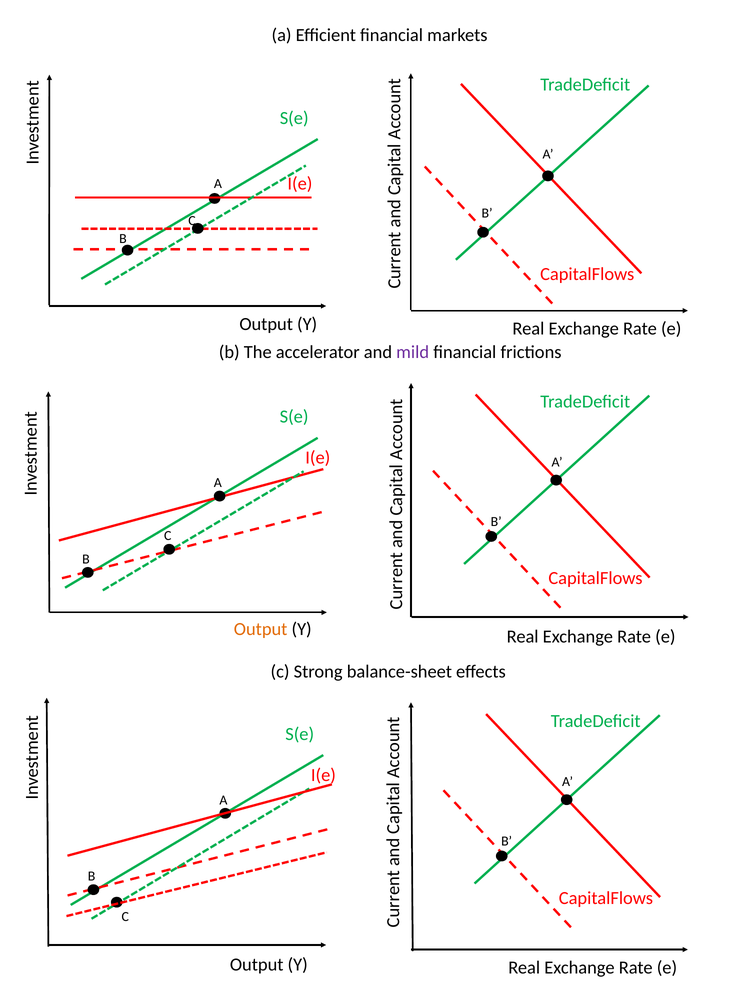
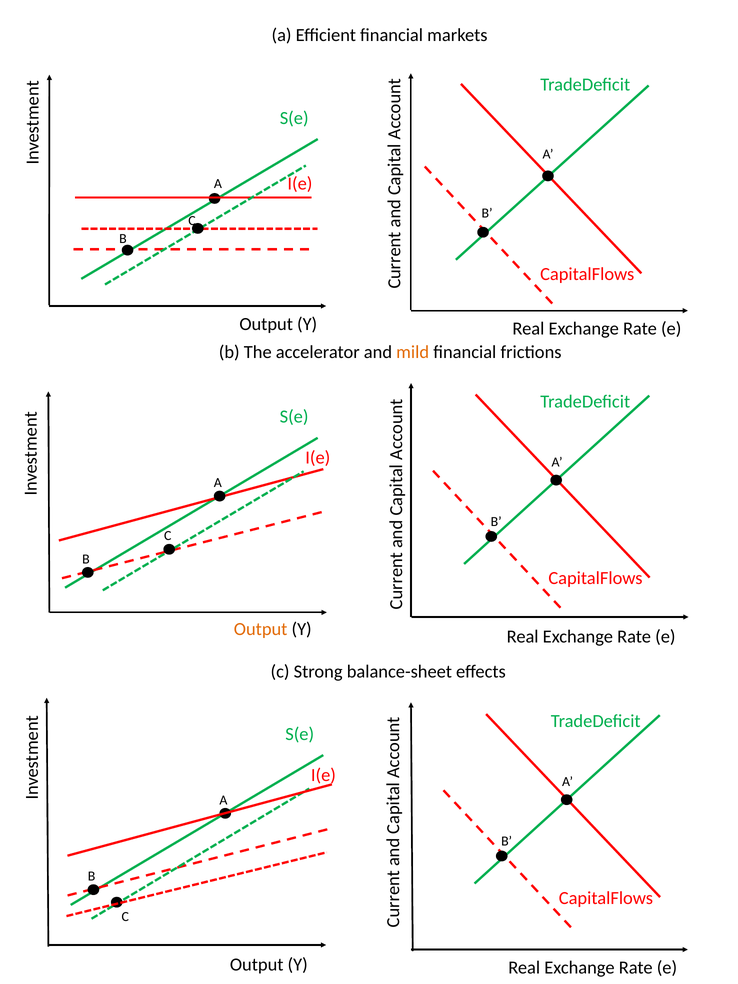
mild colour: purple -> orange
